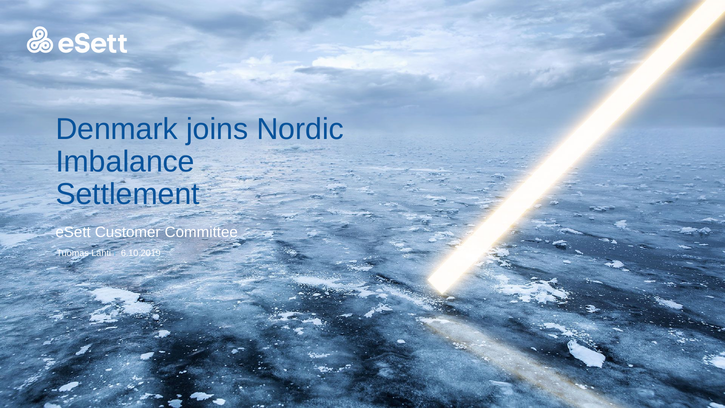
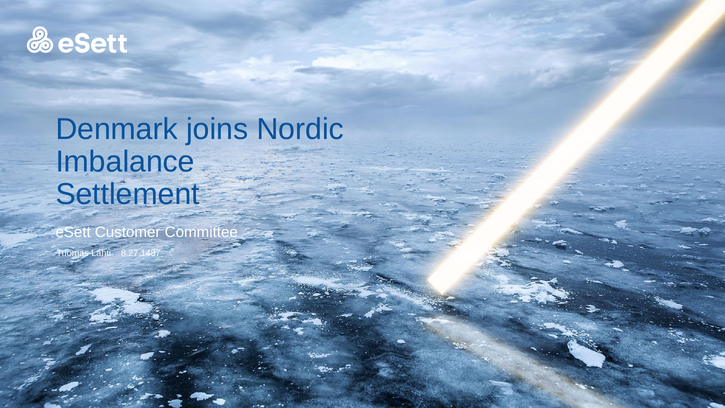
6.10.2019: 6.10.2019 -> 8.27.1487
